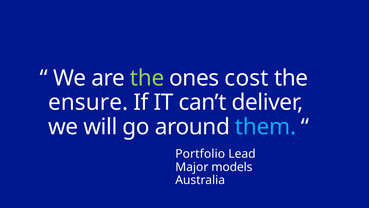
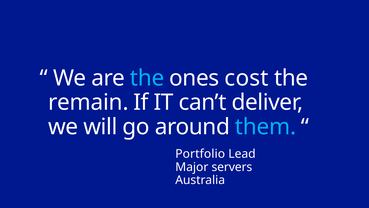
the at (147, 78) colour: light green -> light blue
ensure: ensure -> remain
models: models -> servers
